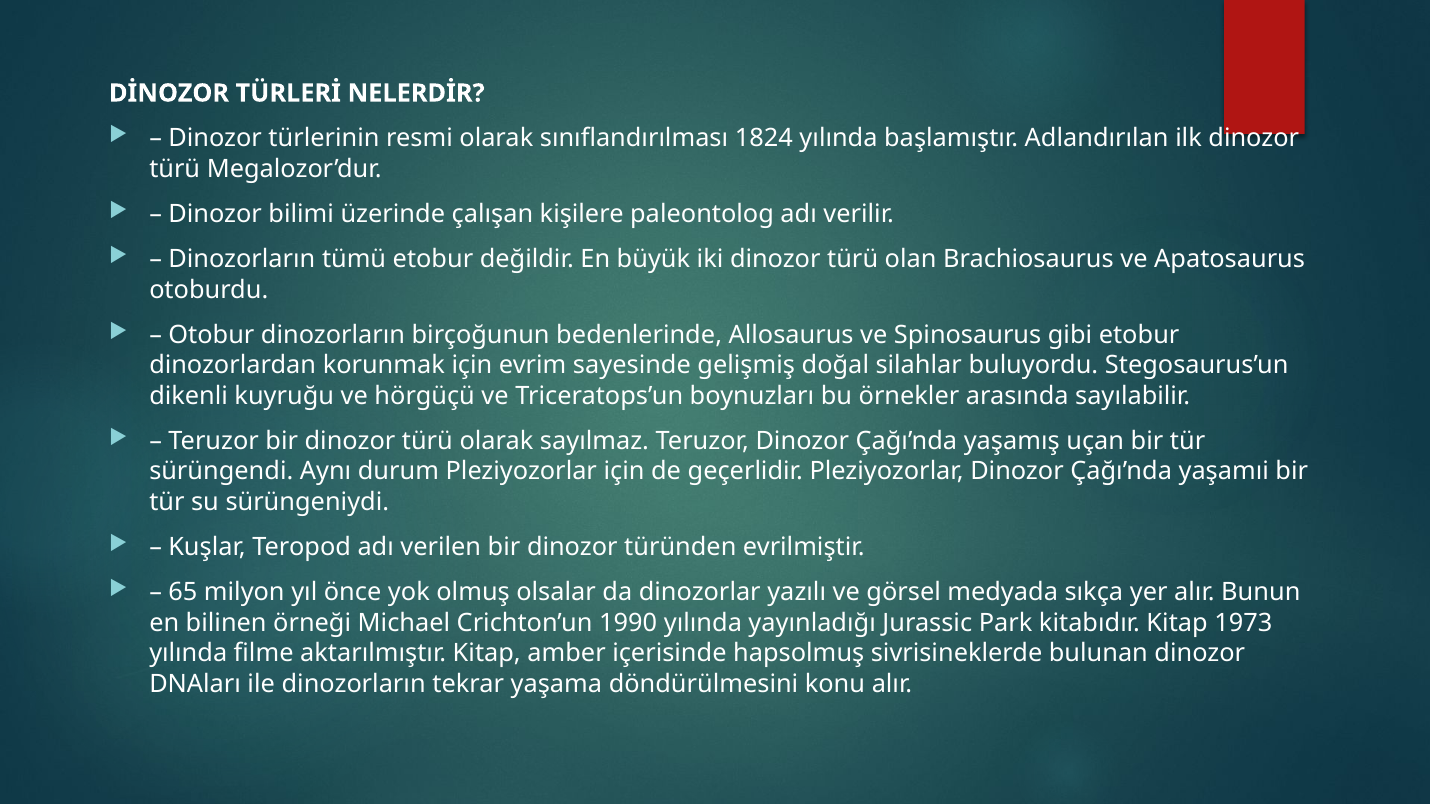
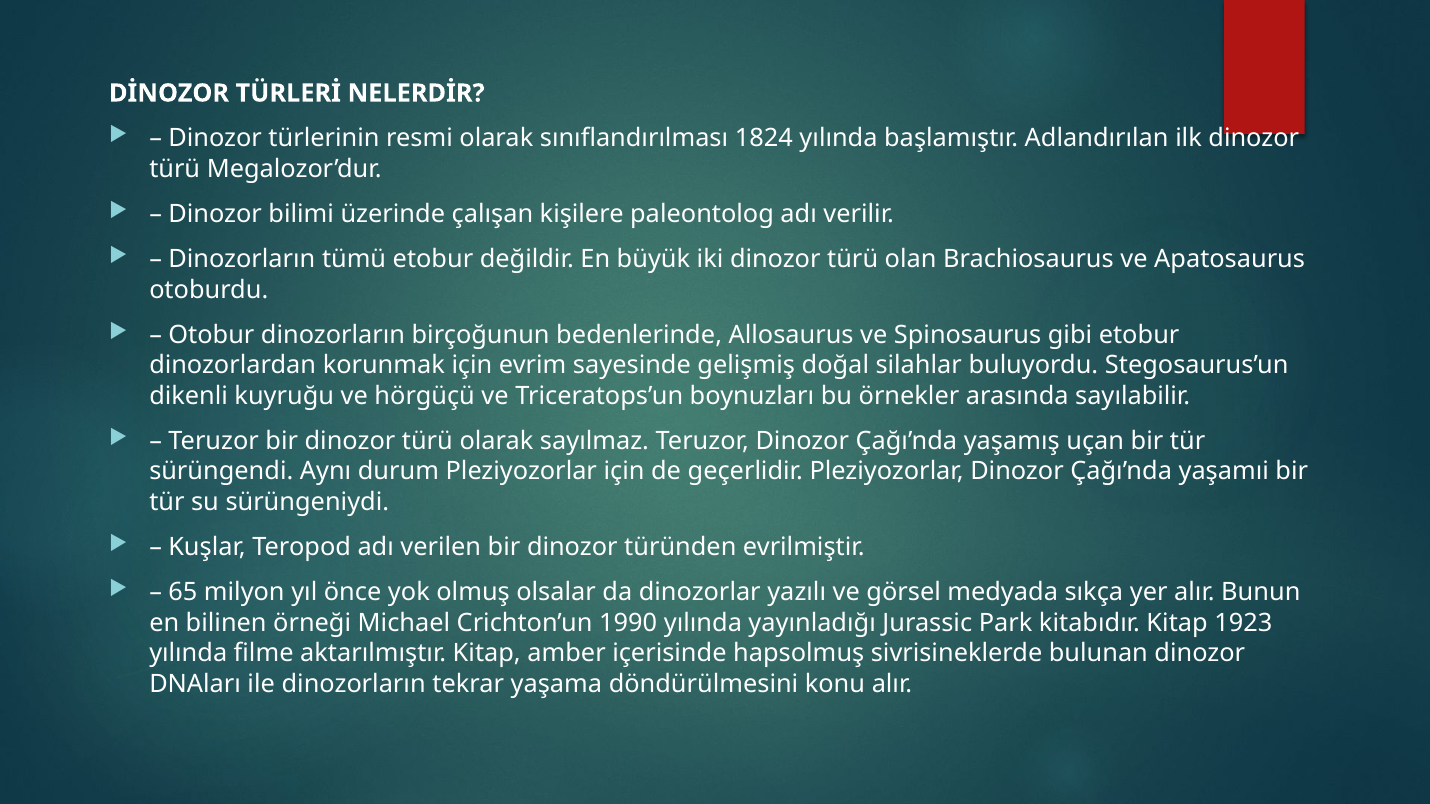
1973: 1973 -> 1923
